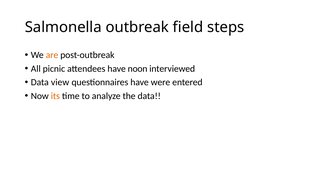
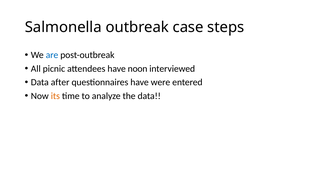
field: field -> case
are colour: orange -> blue
view: view -> after
